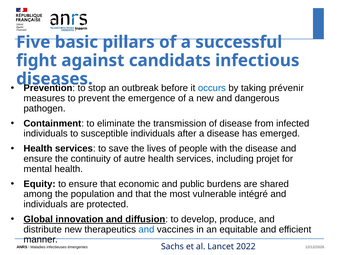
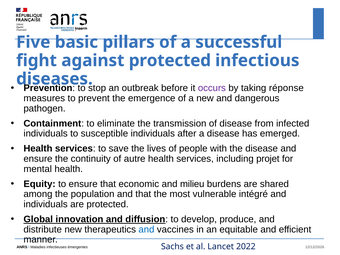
against candidats: candidats -> protected
occurs colour: blue -> purple
prévenir: prévenir -> réponse
public: public -> milieu
